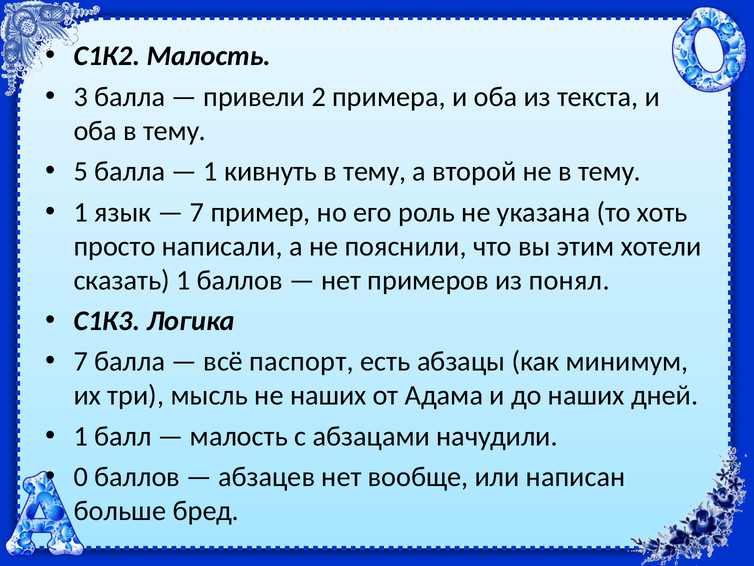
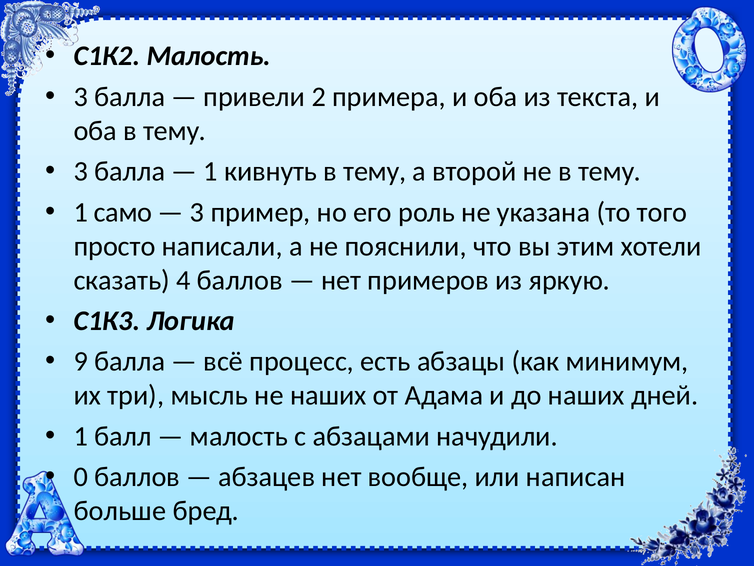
5 at (81, 171): 5 -> 3
язык: язык -> само
7 at (197, 212): 7 -> 3
хоть: хоть -> того
сказать 1: 1 -> 4
понял: понял -> яркую
7 at (81, 361): 7 -> 9
паспорт: паспорт -> процесс
